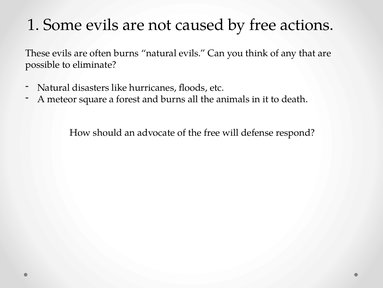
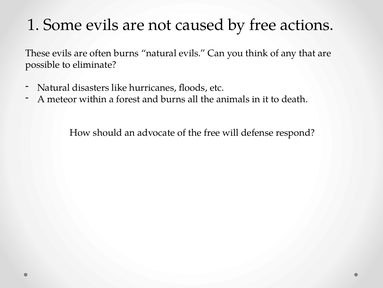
square: square -> within
